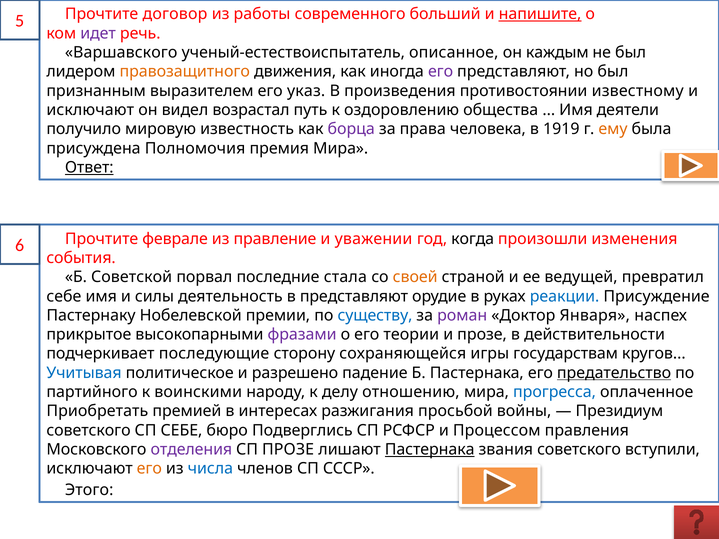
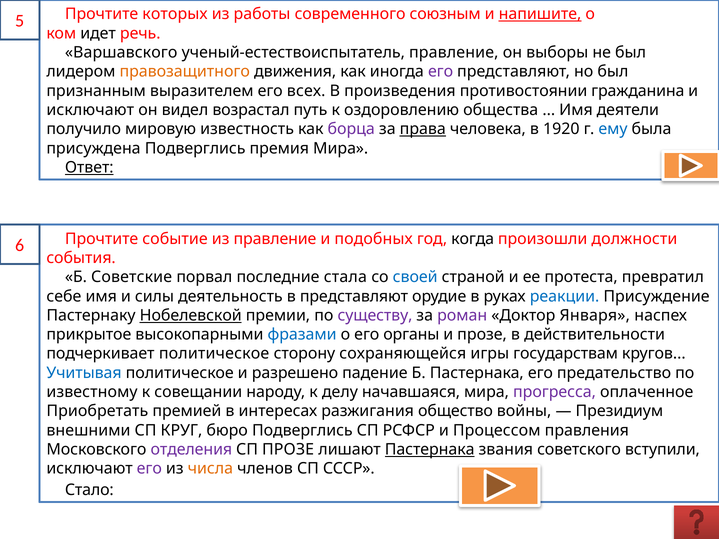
договор: договор -> которых
больший: больший -> союзным
идет colour: purple -> black
ученый-естествоиспытатель описанное: описанное -> правление
каждым: каждым -> выборы
указ: указ -> всех
известному: известному -> гражданина
права underline: none -> present
1919: 1919 -> 1920
ему colour: orange -> blue
присуждена Полномочия: Полномочия -> Подверглись
феврале: феврале -> событие
уважении: уважении -> подобных
изменения: изменения -> должности
Советской: Советской -> Советские
своей colour: orange -> blue
ведущей: ведущей -> протеста
Нобелевской underline: none -> present
существу colour: blue -> purple
фразами colour: purple -> blue
теории: теории -> органы
подчеркивает последующие: последующие -> политическое
предательство underline: present -> none
партийного: партийного -> известному
воинскими: воинскими -> совещании
отношению: отношению -> начавшаяся
прогресса colour: blue -> purple
просьбой: просьбой -> общество
советского at (89, 431): советского -> внешними
СП СЕБЕ: СЕБЕ -> КРУГ
его at (149, 469) colour: orange -> purple
числа colour: blue -> orange
Этого: Этого -> Стало
